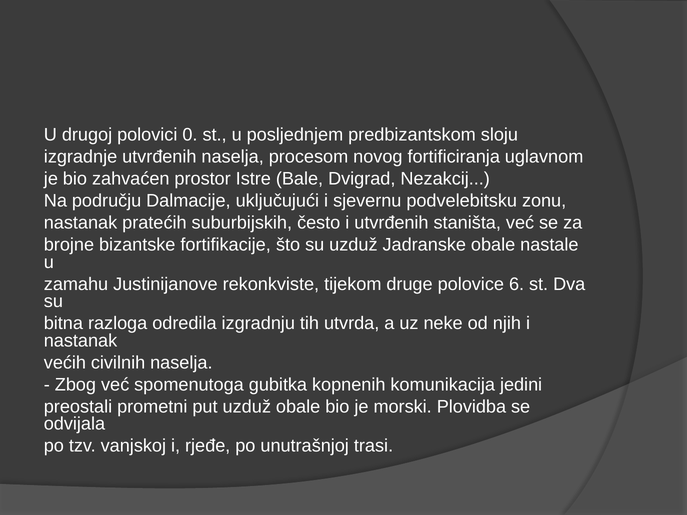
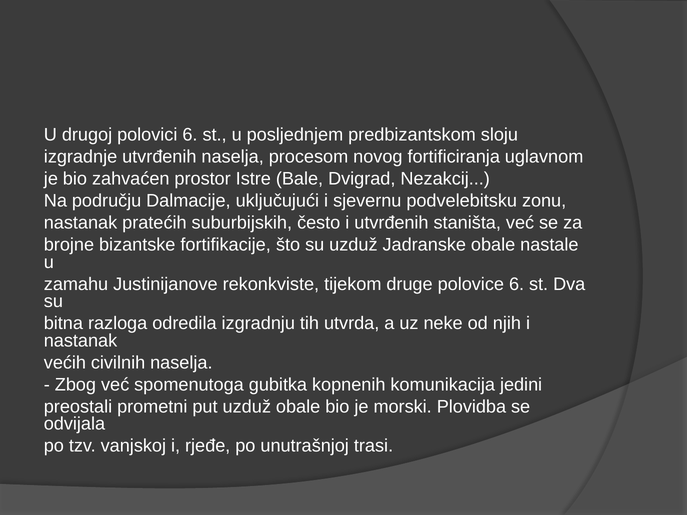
polovici 0: 0 -> 6
